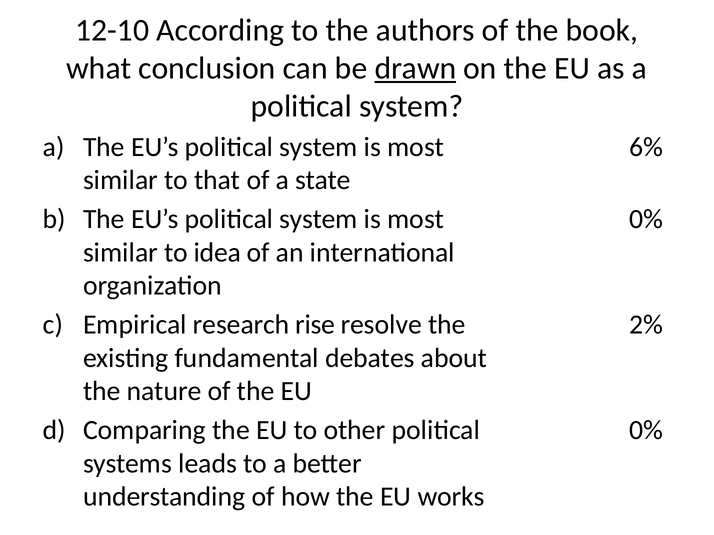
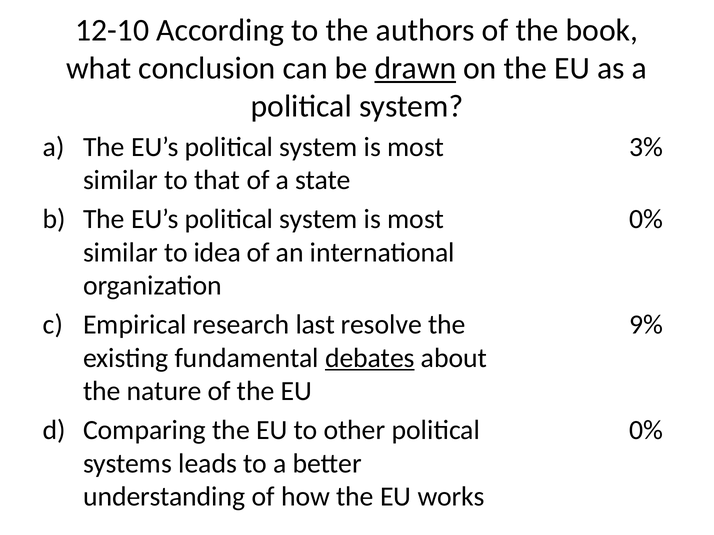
6%: 6% -> 3%
rise: rise -> last
2%: 2% -> 9%
debates underline: none -> present
